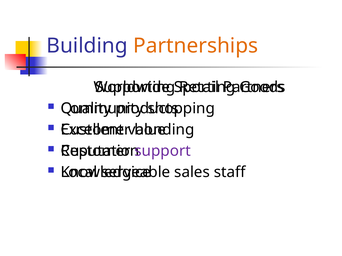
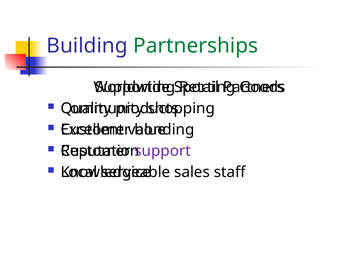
Partnerships colour: orange -> green
